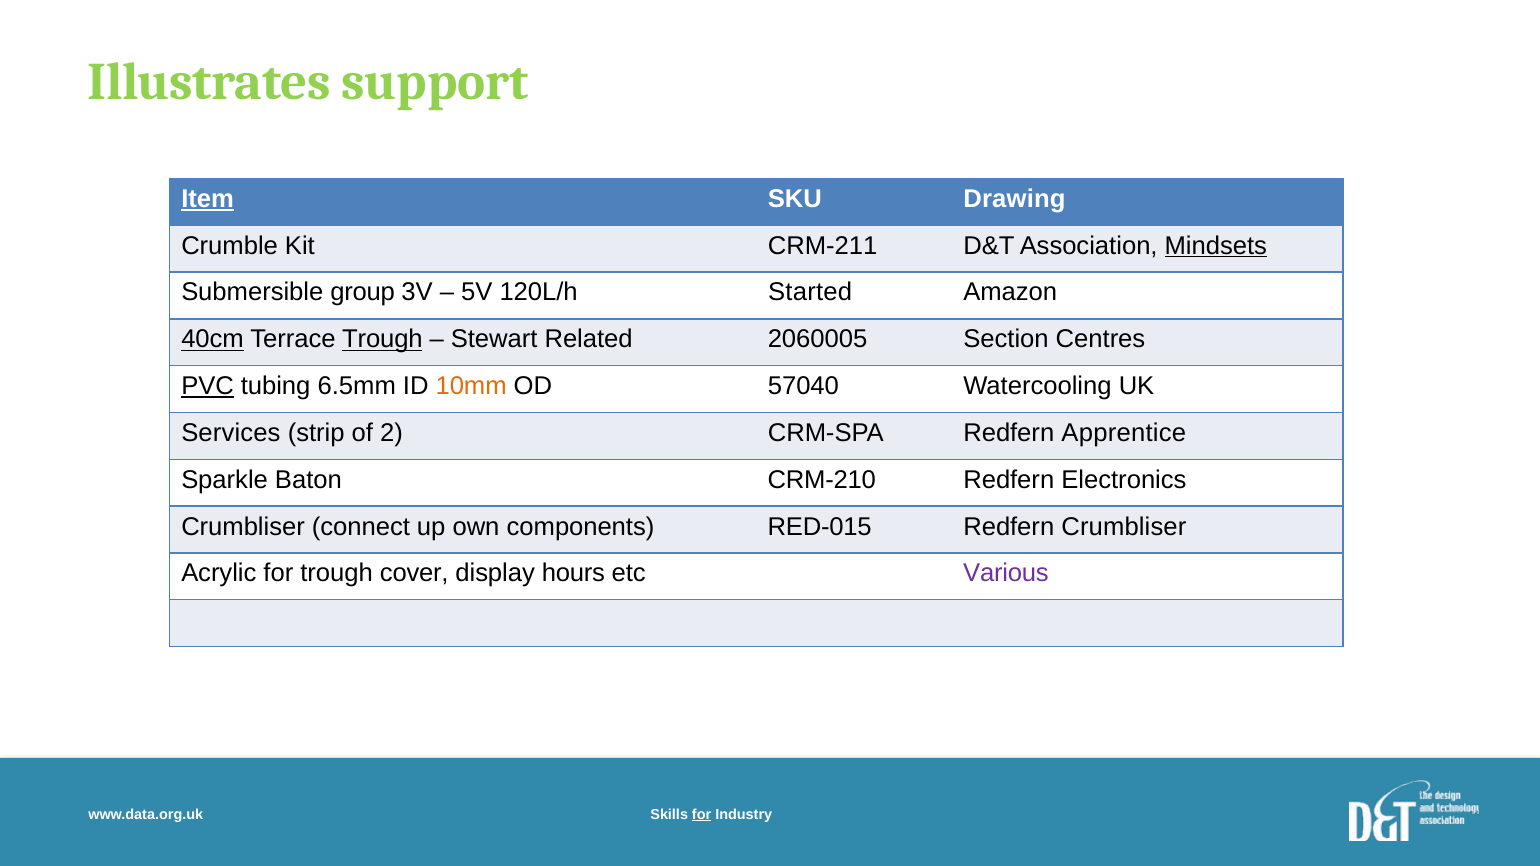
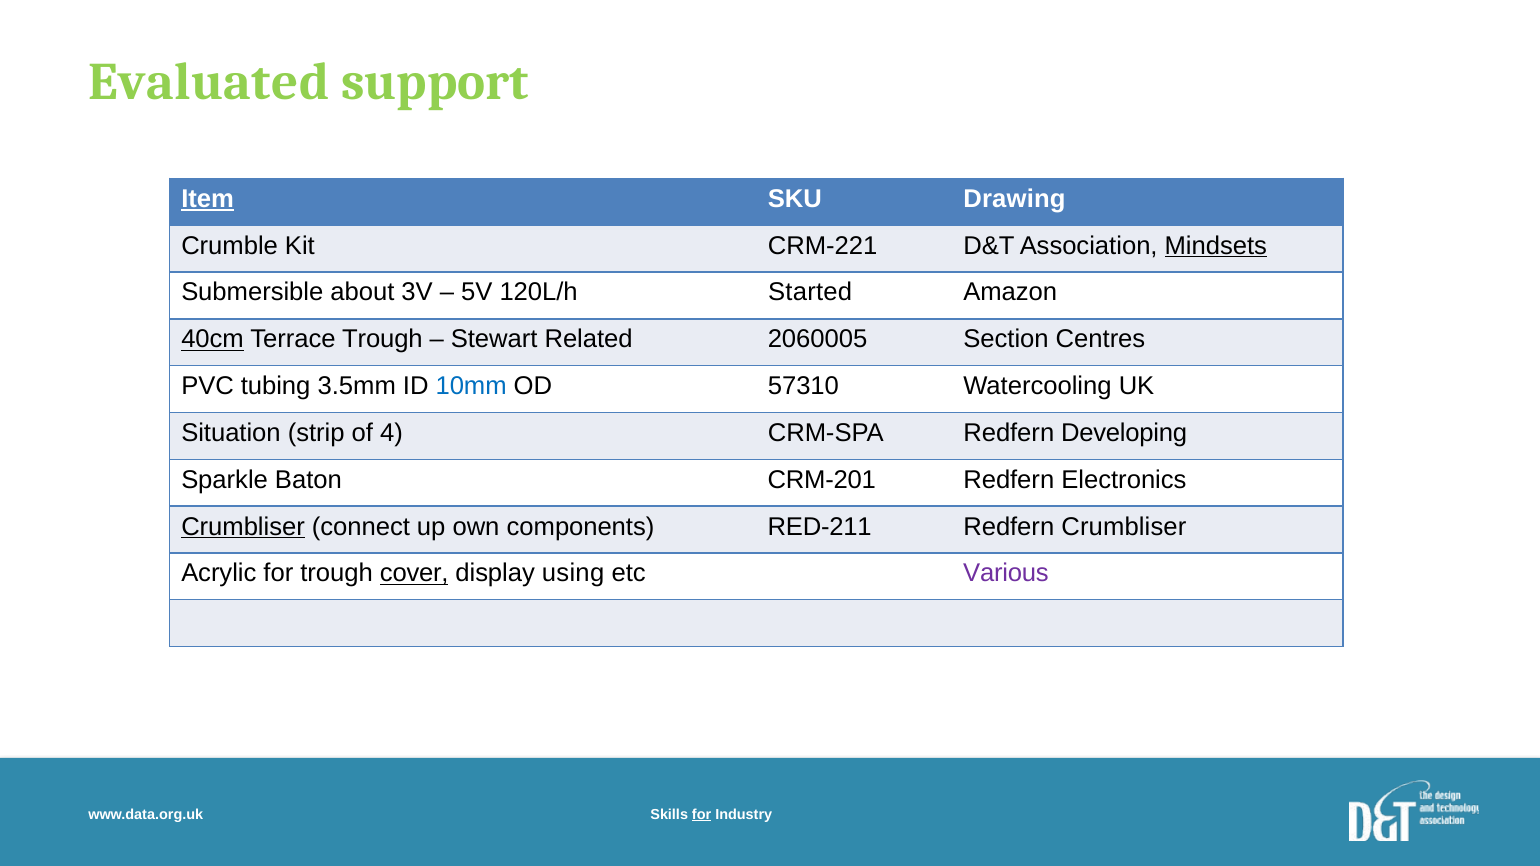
Illustrates: Illustrates -> Evaluated
CRM-211: CRM-211 -> CRM-221
group: group -> about
Trough at (382, 339) underline: present -> none
PVC underline: present -> none
6.5mm: 6.5mm -> 3.5mm
10mm colour: orange -> blue
57040: 57040 -> 57310
Services: Services -> Situation
2: 2 -> 4
Apprentice: Apprentice -> Developing
CRM-210: CRM-210 -> CRM-201
Crumbliser at (243, 527) underline: none -> present
RED-015: RED-015 -> RED-211
cover underline: none -> present
hours: hours -> using
